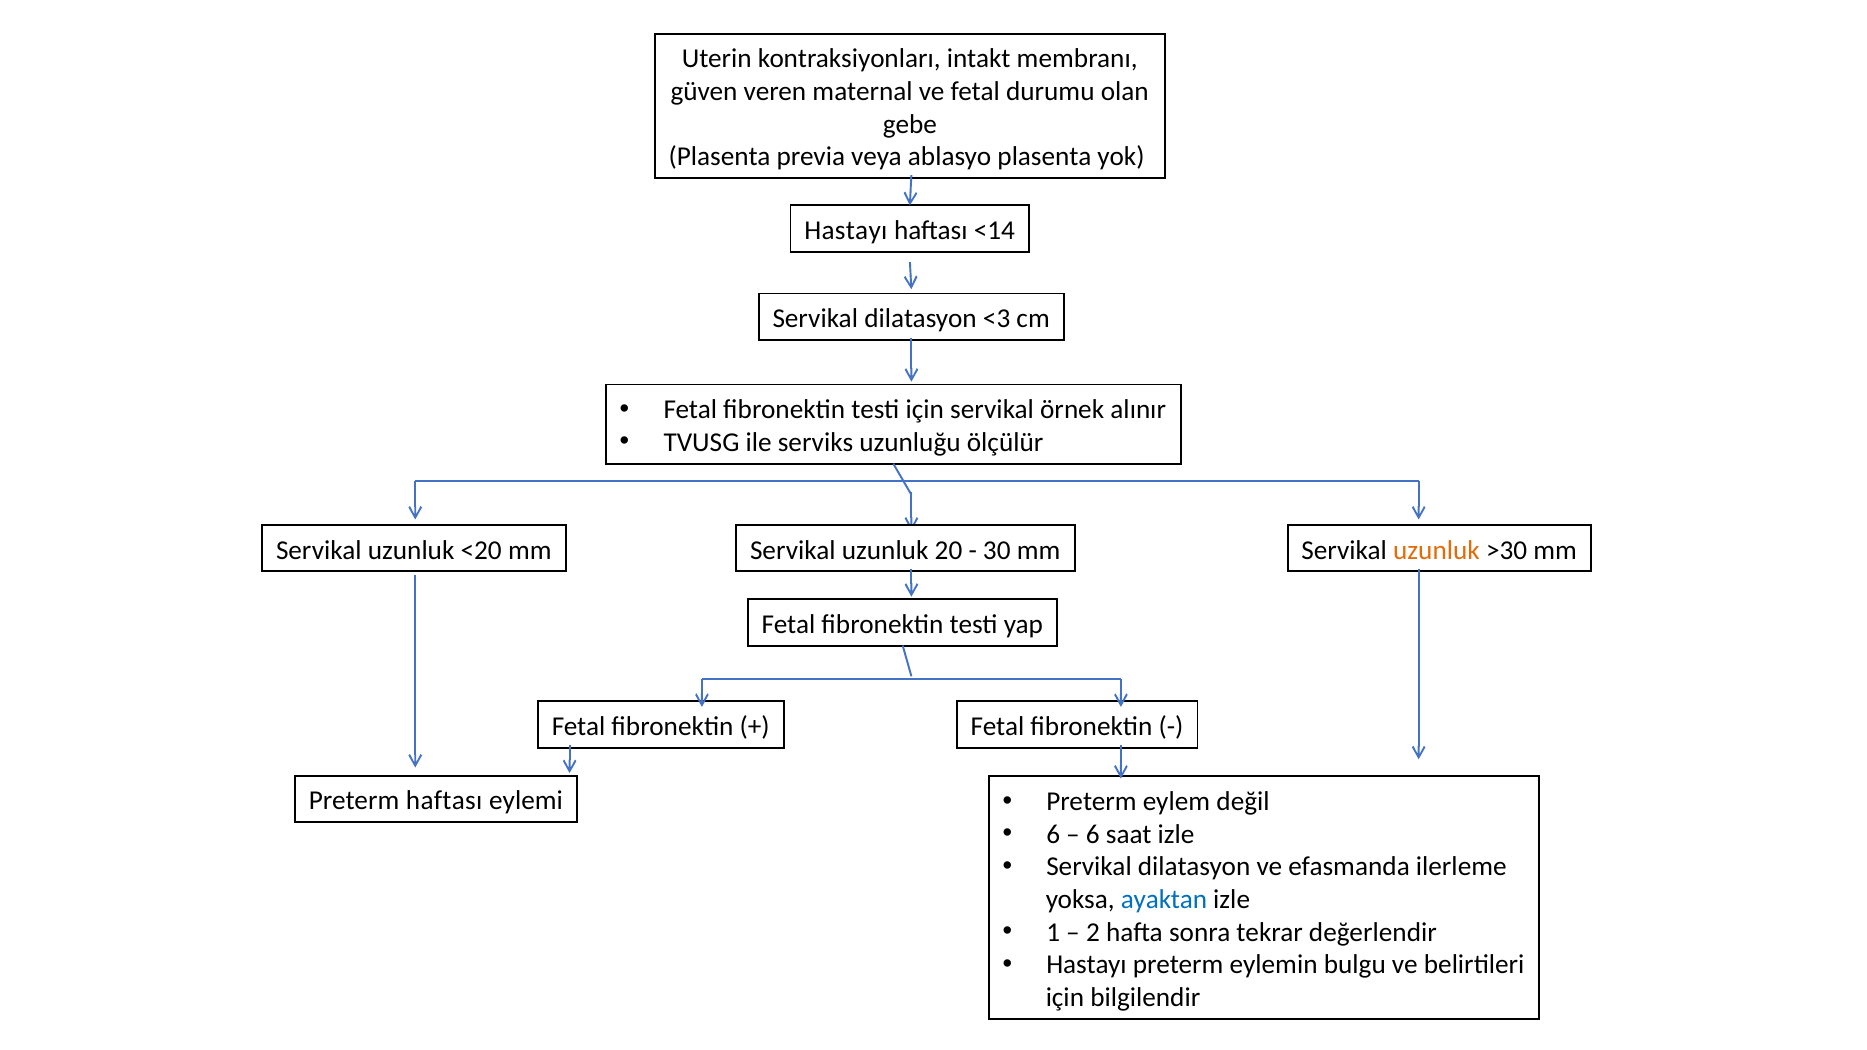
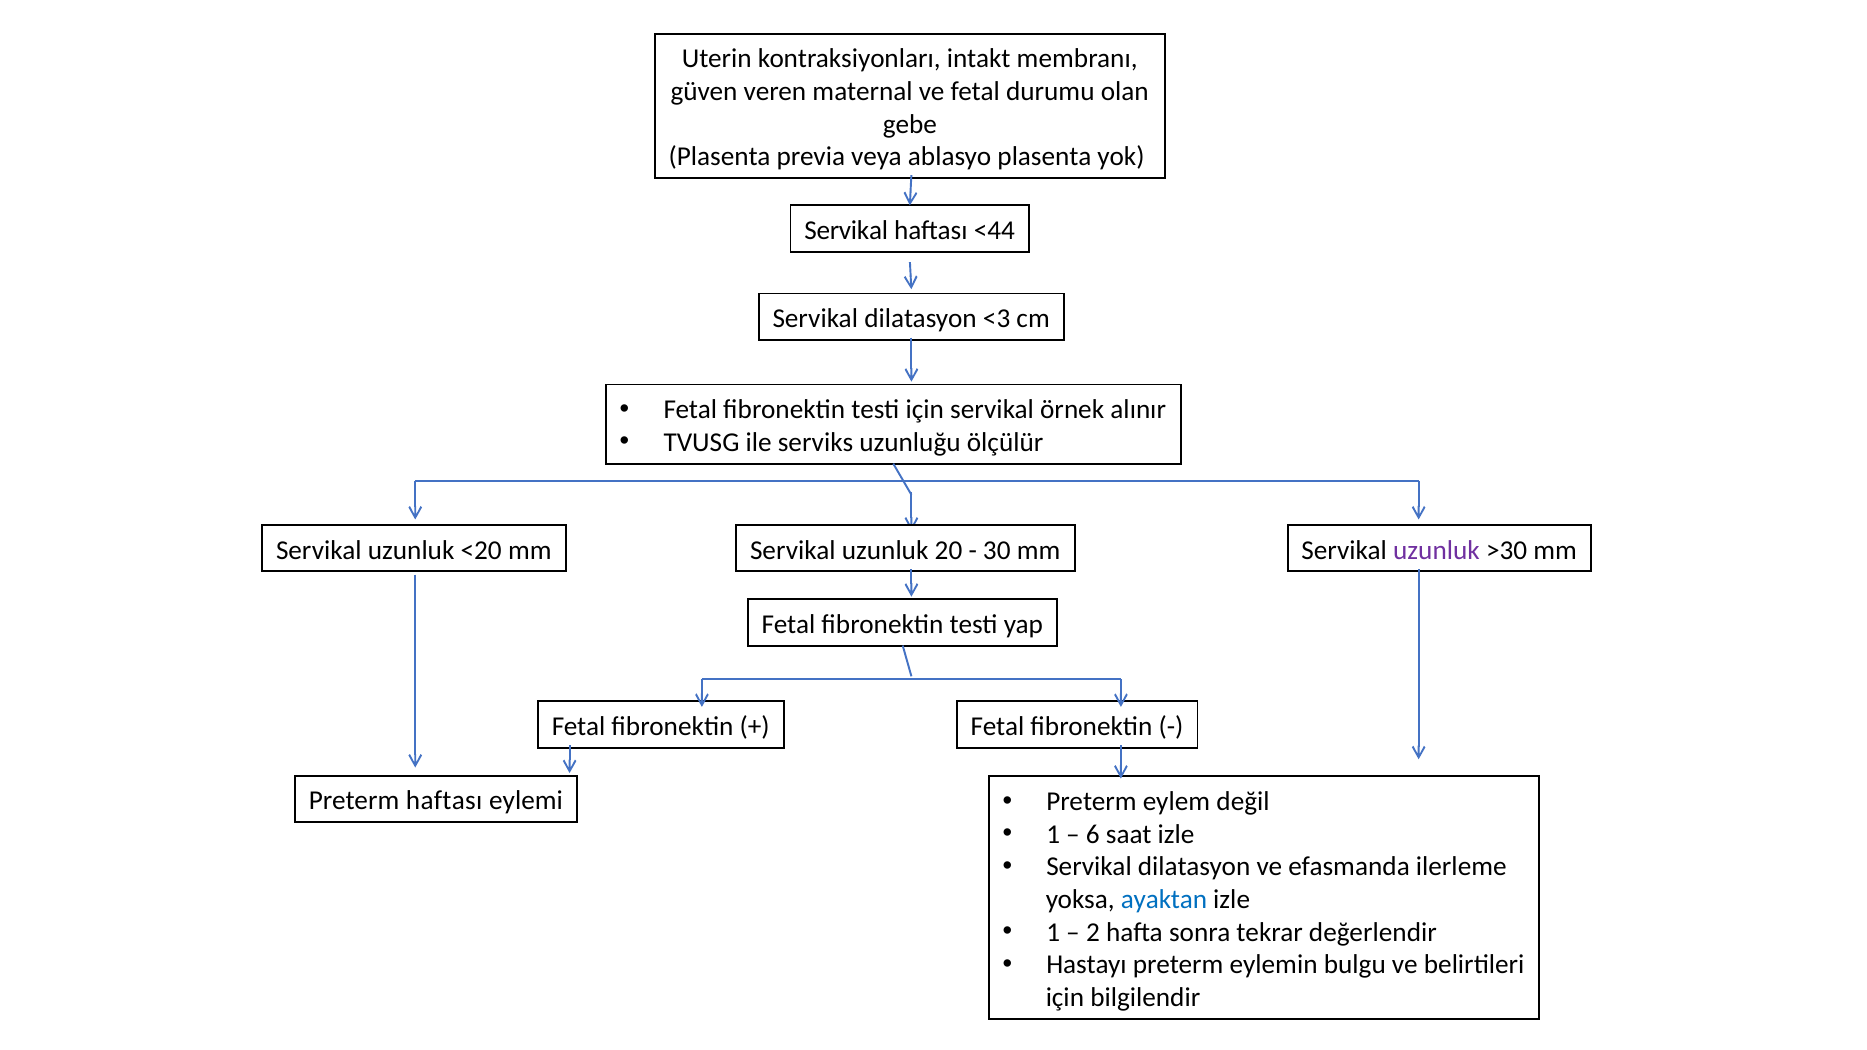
Hastayı at (846, 230): Hastayı -> Servikal
<14: <14 -> <44
uzunluk at (1436, 550) colour: orange -> purple
6 at (1053, 834): 6 -> 1
